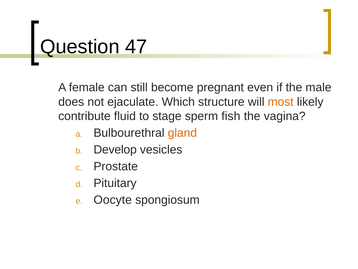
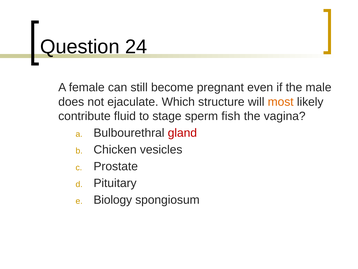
47: 47 -> 24
gland colour: orange -> red
Develop: Develop -> Chicken
Oocyte: Oocyte -> Biology
